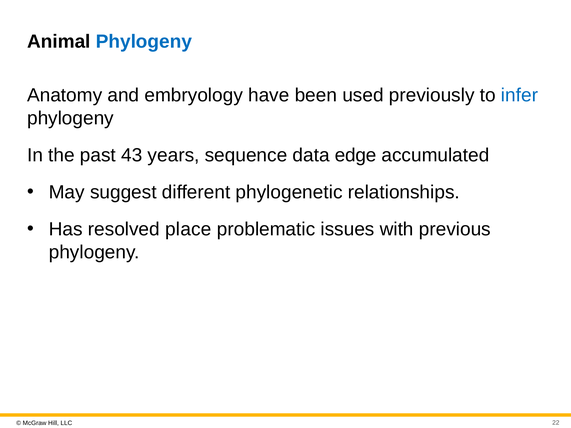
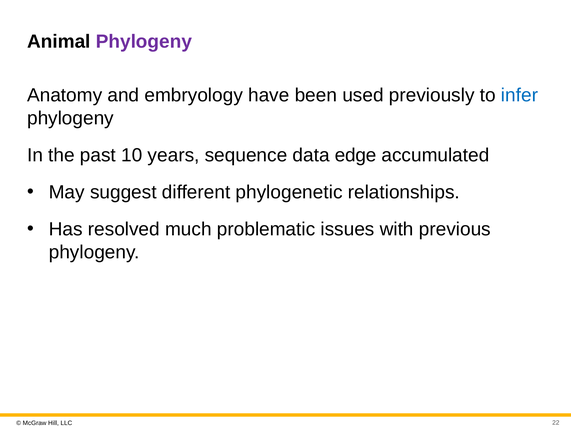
Phylogeny at (144, 42) colour: blue -> purple
43: 43 -> 10
place: place -> much
